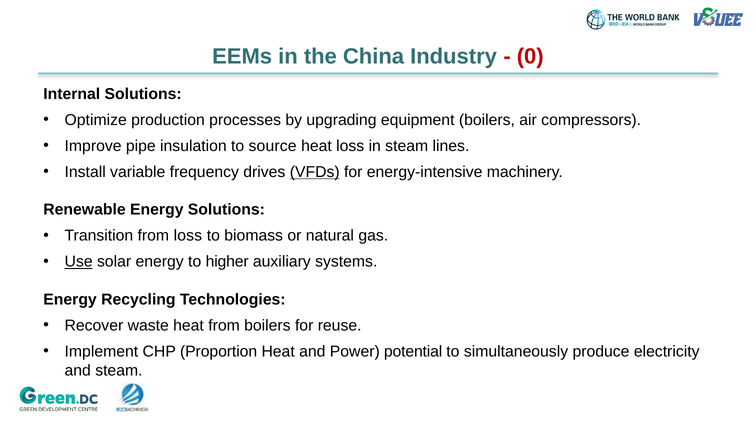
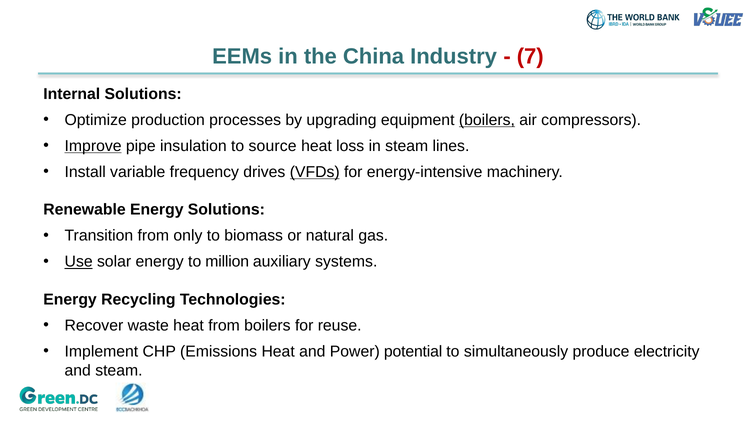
0: 0 -> 7
boilers at (487, 120) underline: none -> present
Improve underline: none -> present
from loss: loss -> only
higher: higher -> million
Proportion: Proportion -> Emissions
